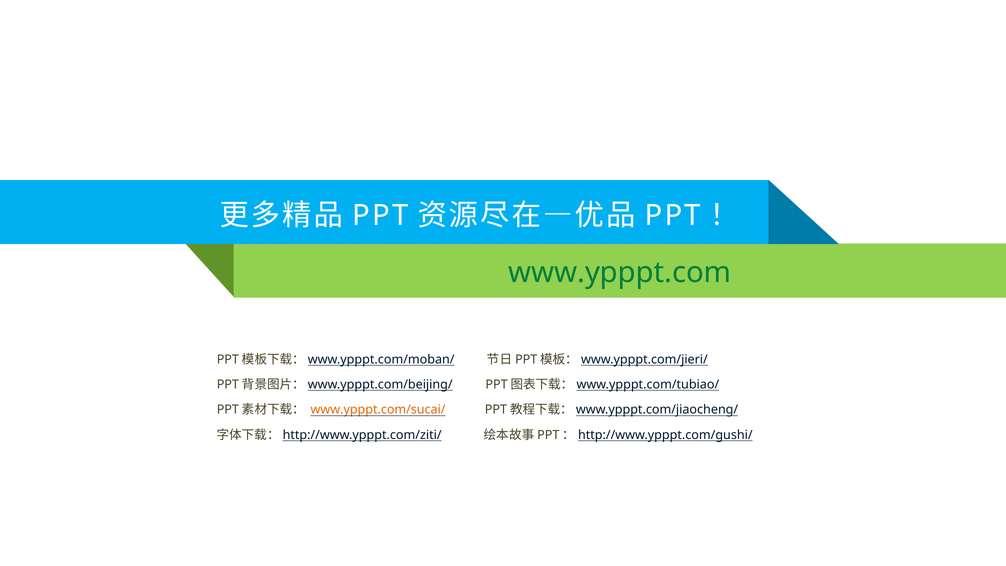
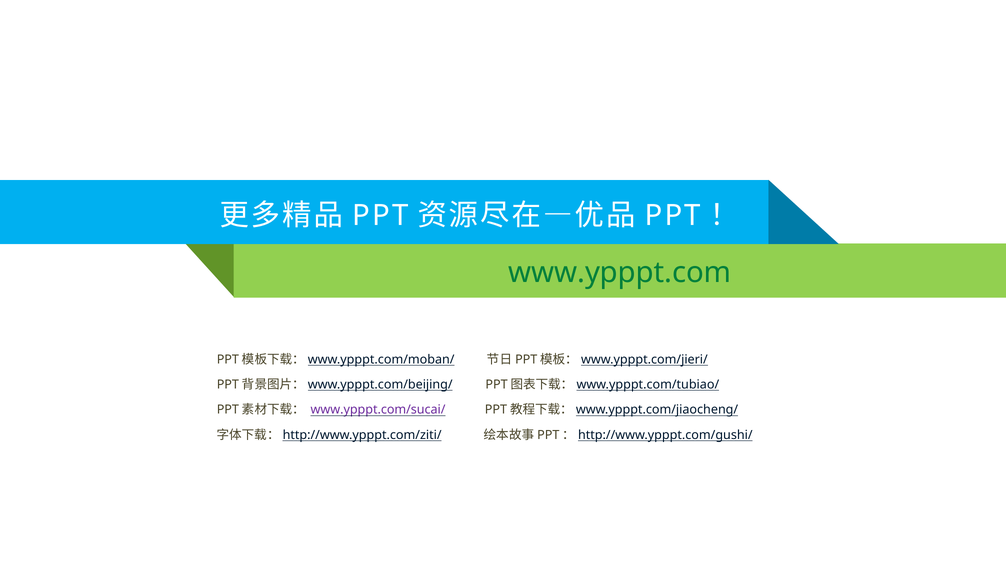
www.ypppt.com/sucai/ colour: orange -> purple
